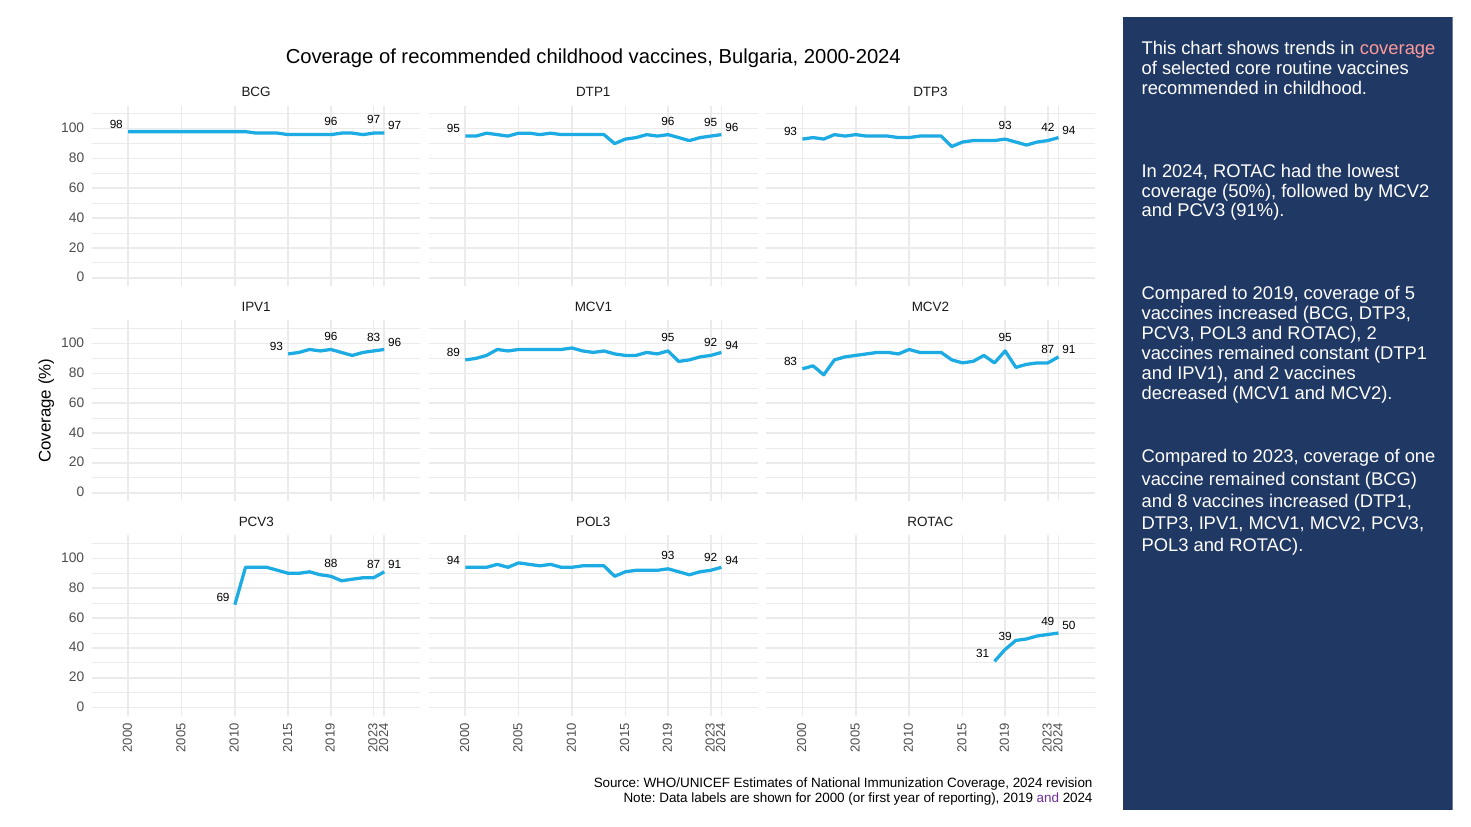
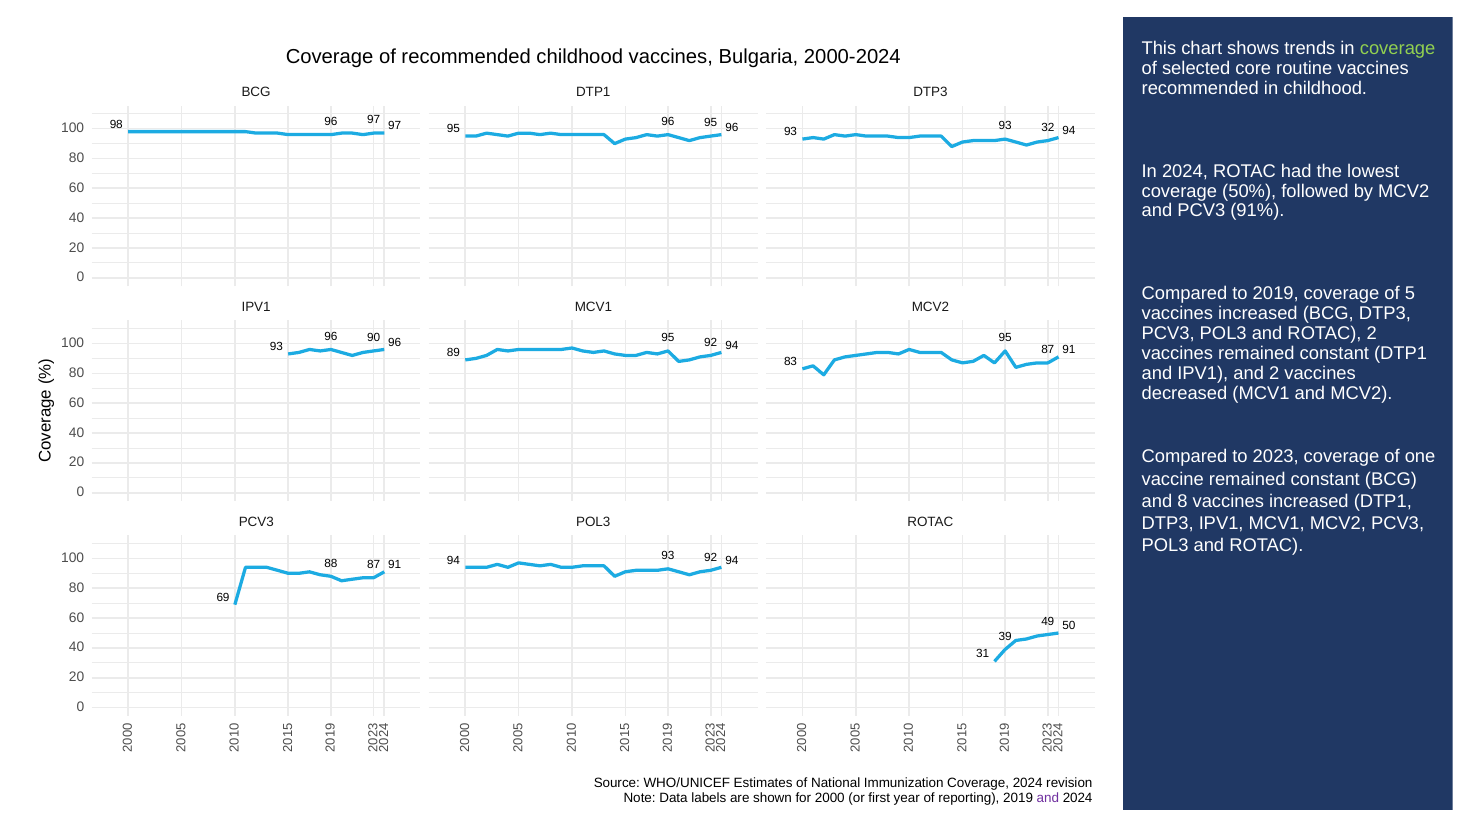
coverage at (1398, 48) colour: pink -> light green
42: 42 -> 32
96 83: 83 -> 90
